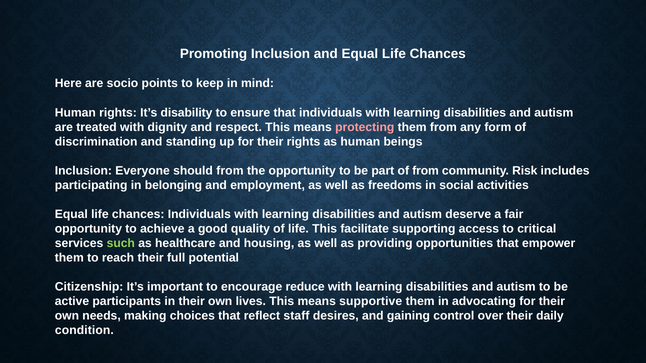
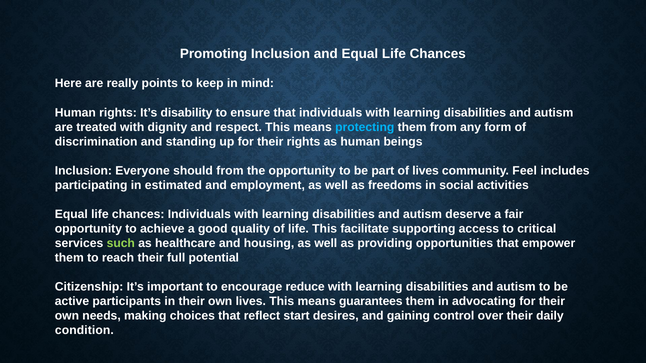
socio: socio -> really
protecting colour: pink -> light blue
of from: from -> lives
Risk: Risk -> Feel
belonging: belonging -> estimated
supportive: supportive -> guarantees
staff: staff -> start
